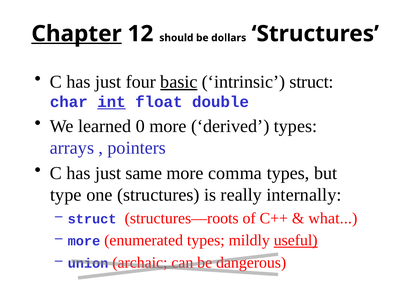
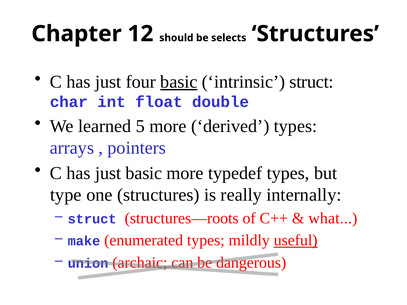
Chapter underline: present -> none
dollars: dollars -> selects
int underline: present -> none
0: 0 -> 5
just same: same -> basic
comma: comma -> typedef
more at (84, 241): more -> make
